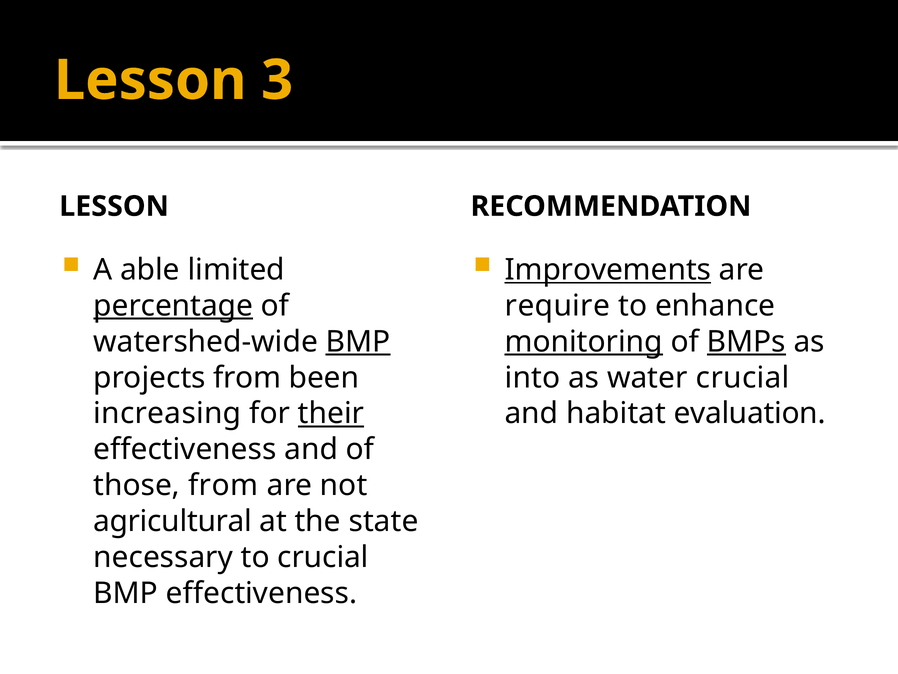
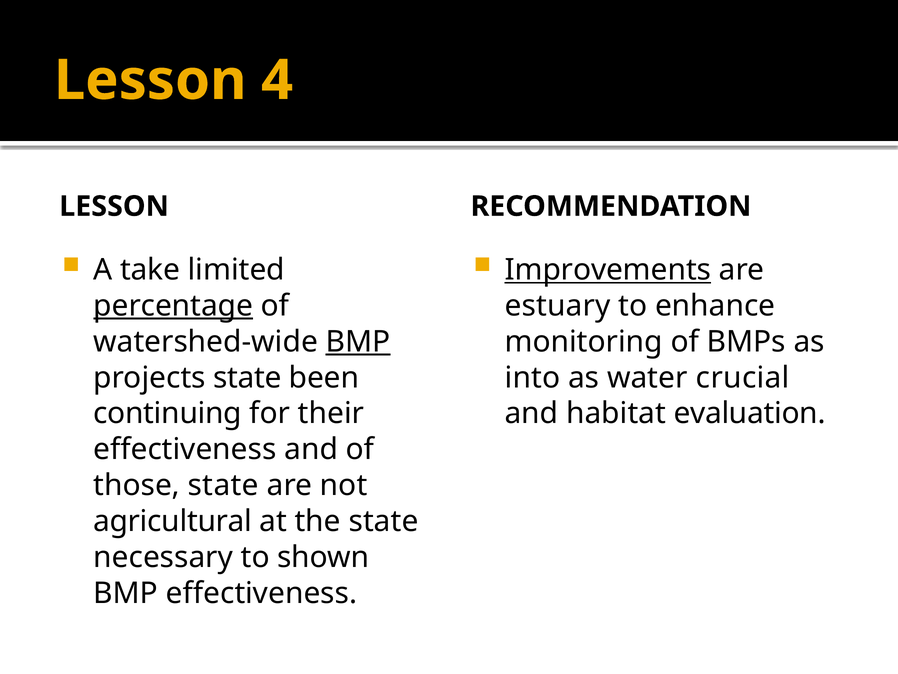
3: 3 -> 4
able: able -> take
require: require -> estuary
monitoring underline: present -> none
BMPs underline: present -> none
projects from: from -> state
increasing: increasing -> continuing
their underline: present -> none
those from: from -> state
to crucial: crucial -> shown
